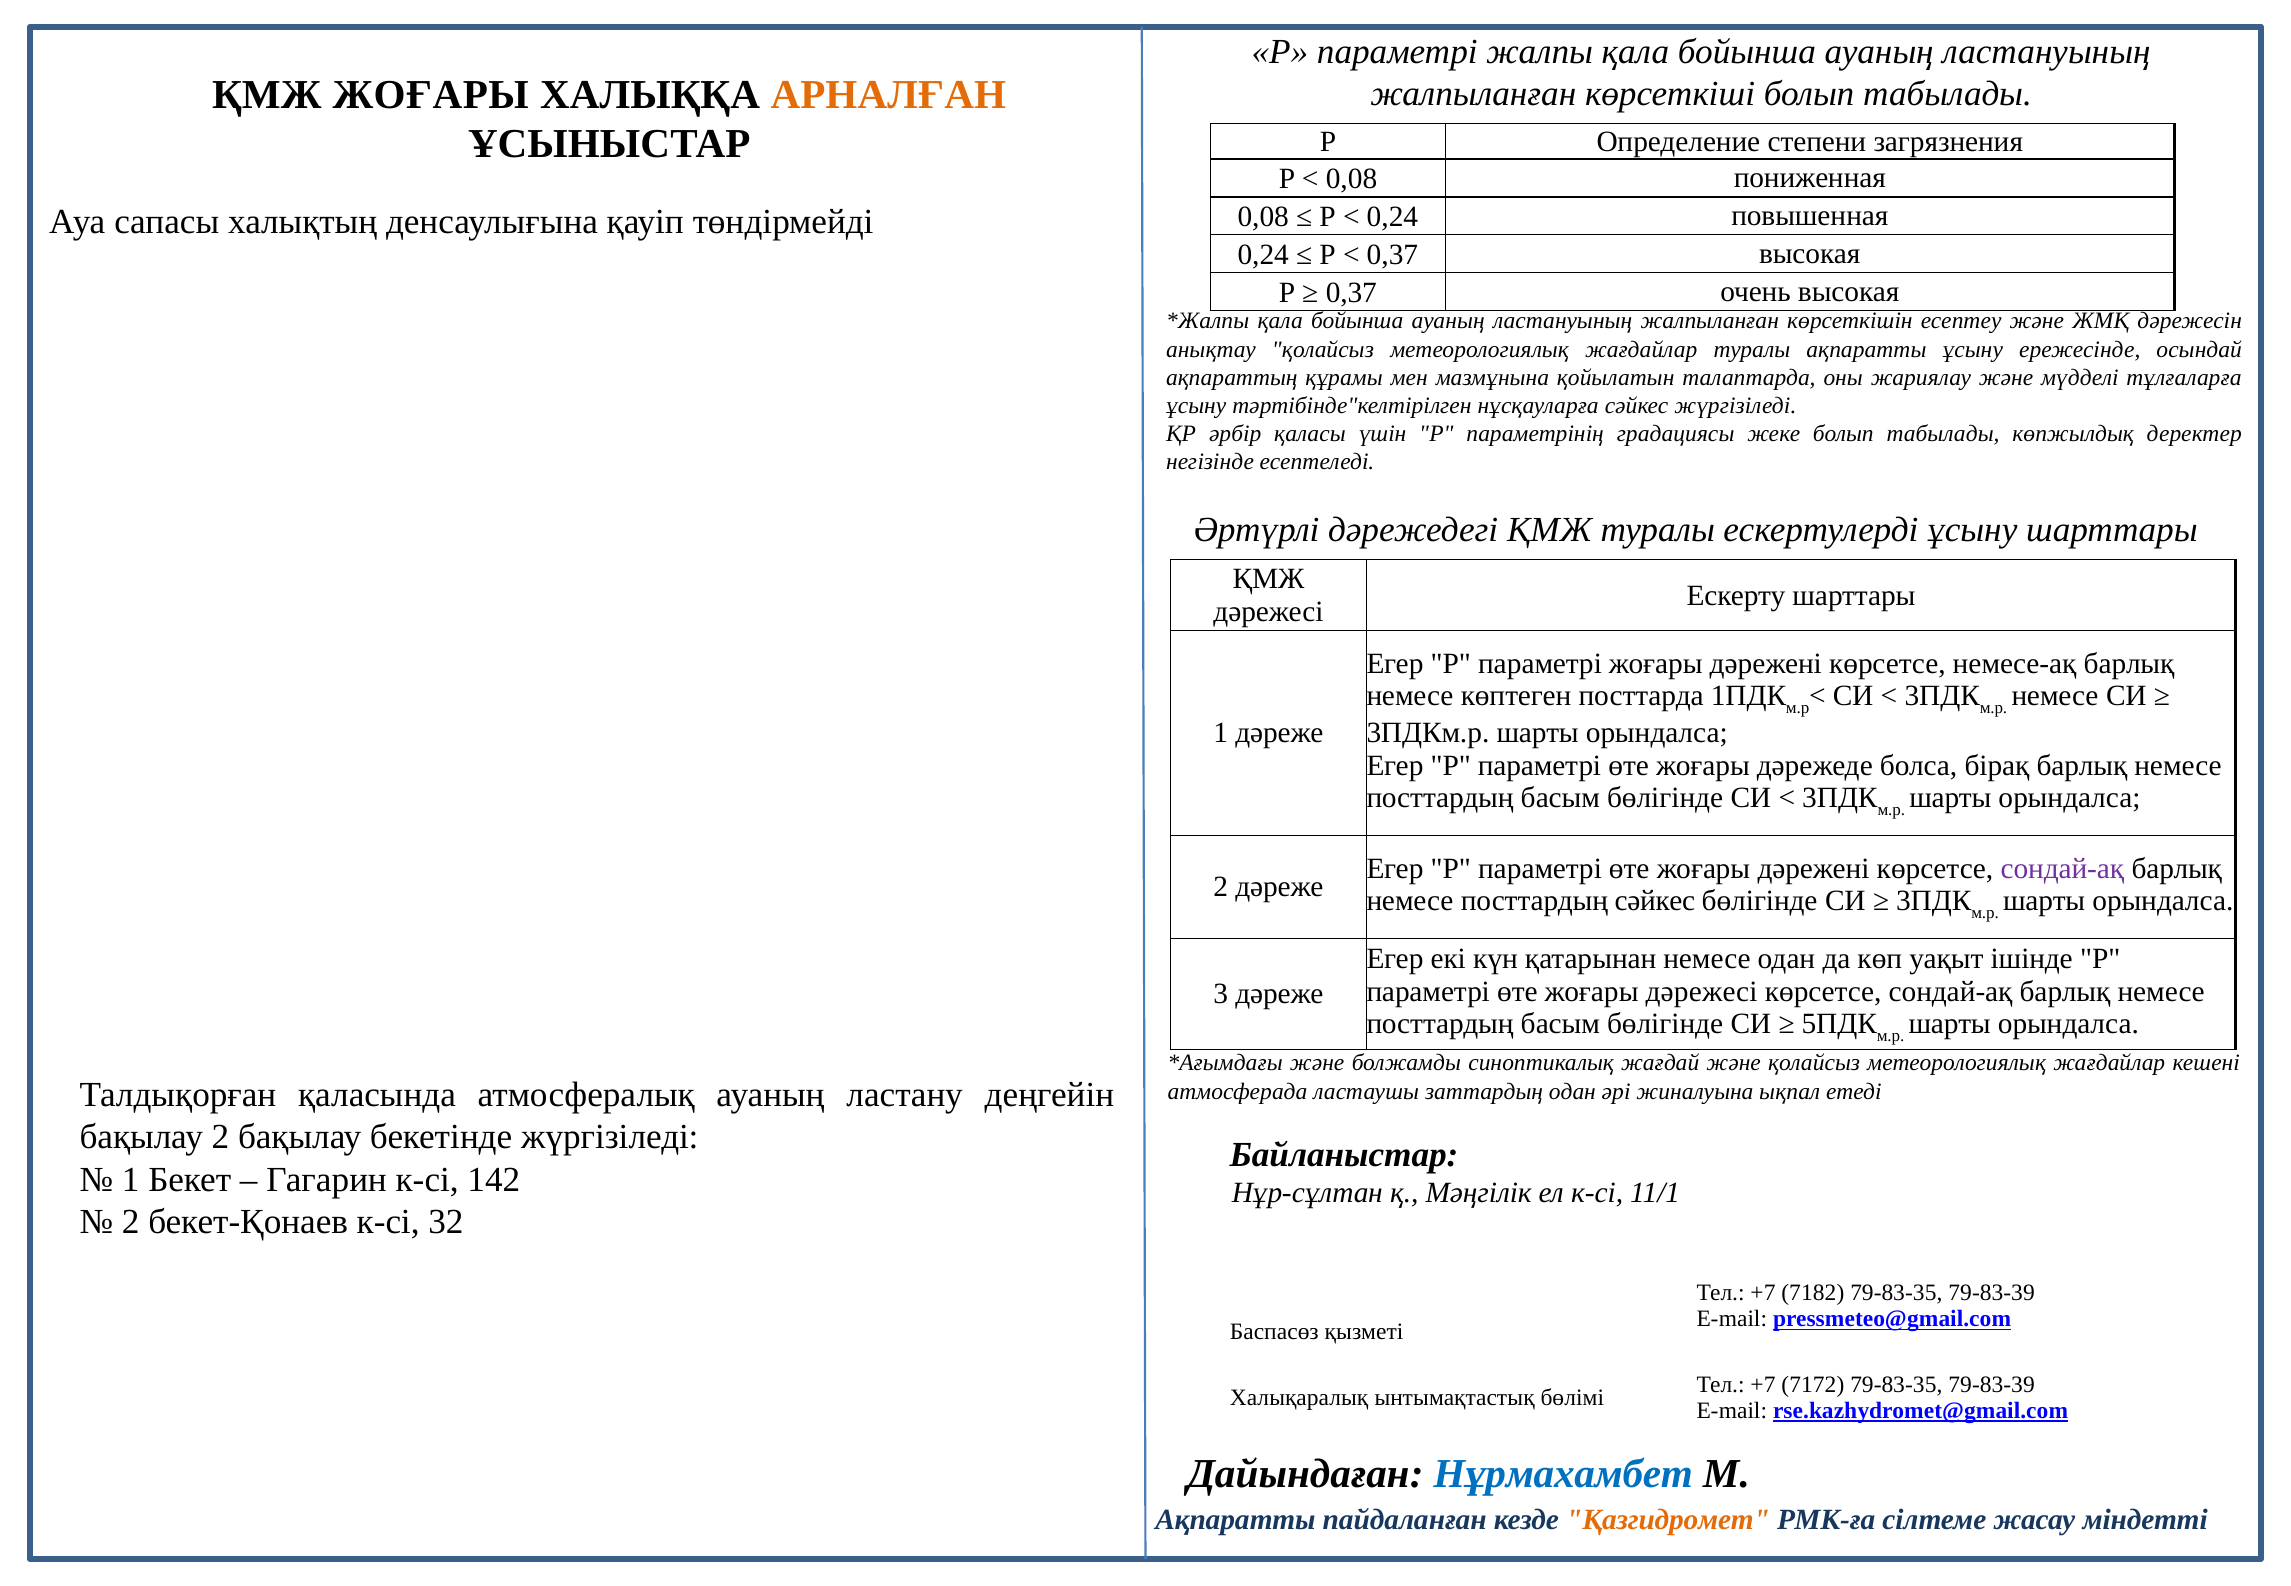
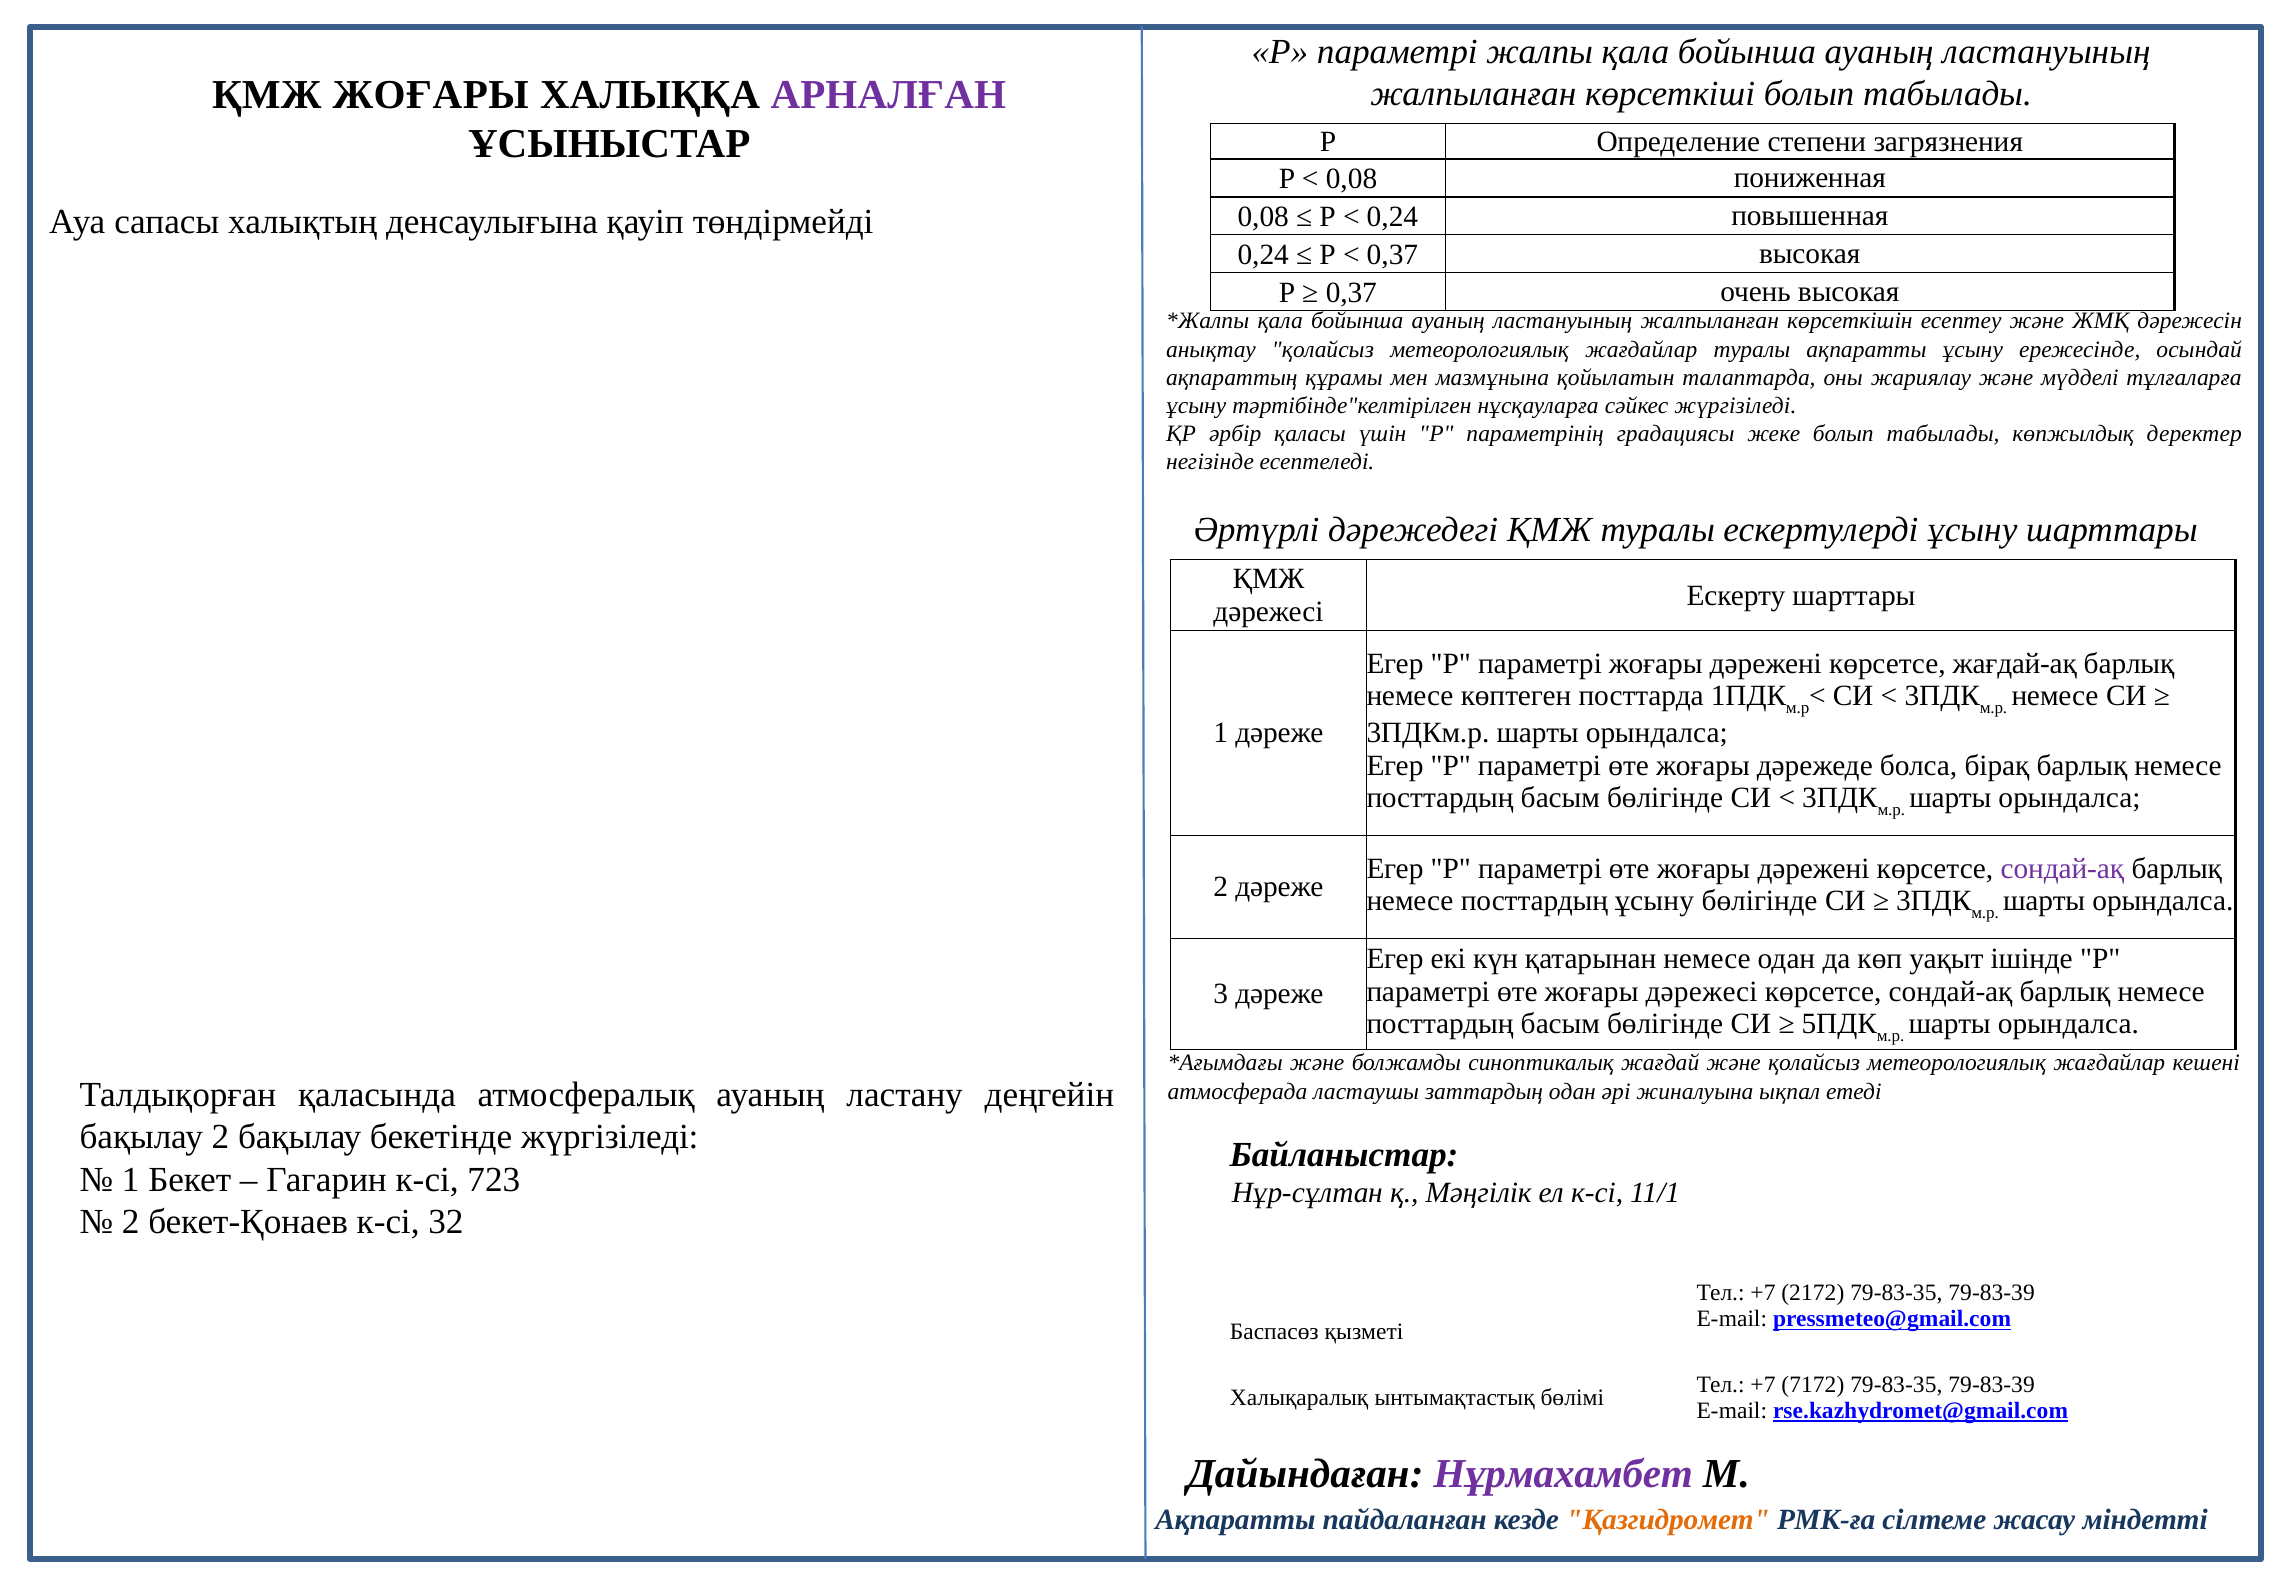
АРНАЛҒАН colour: orange -> purple
немесе-ақ: немесе-ақ -> жағдай-ақ
посттардың сәйкес: сәйкес -> ұсыну
142: 142 -> 723
7182: 7182 -> 2172
Нұрмахамбет colour: blue -> purple
